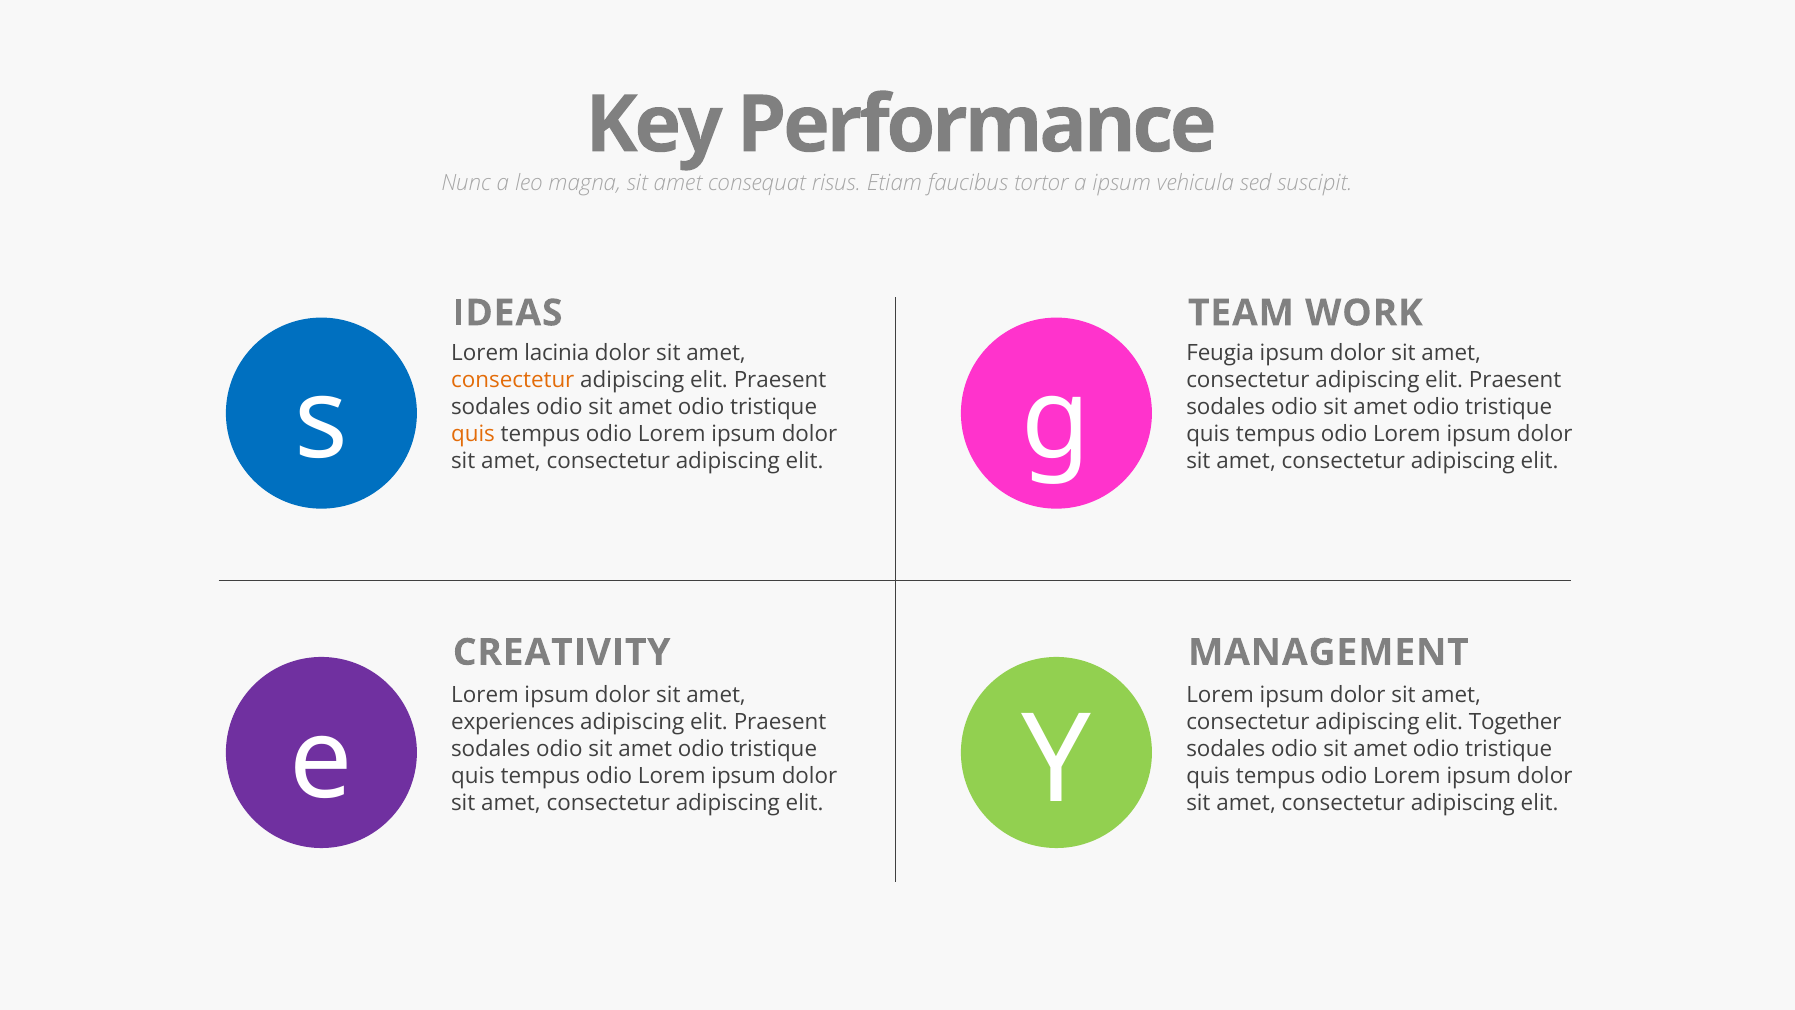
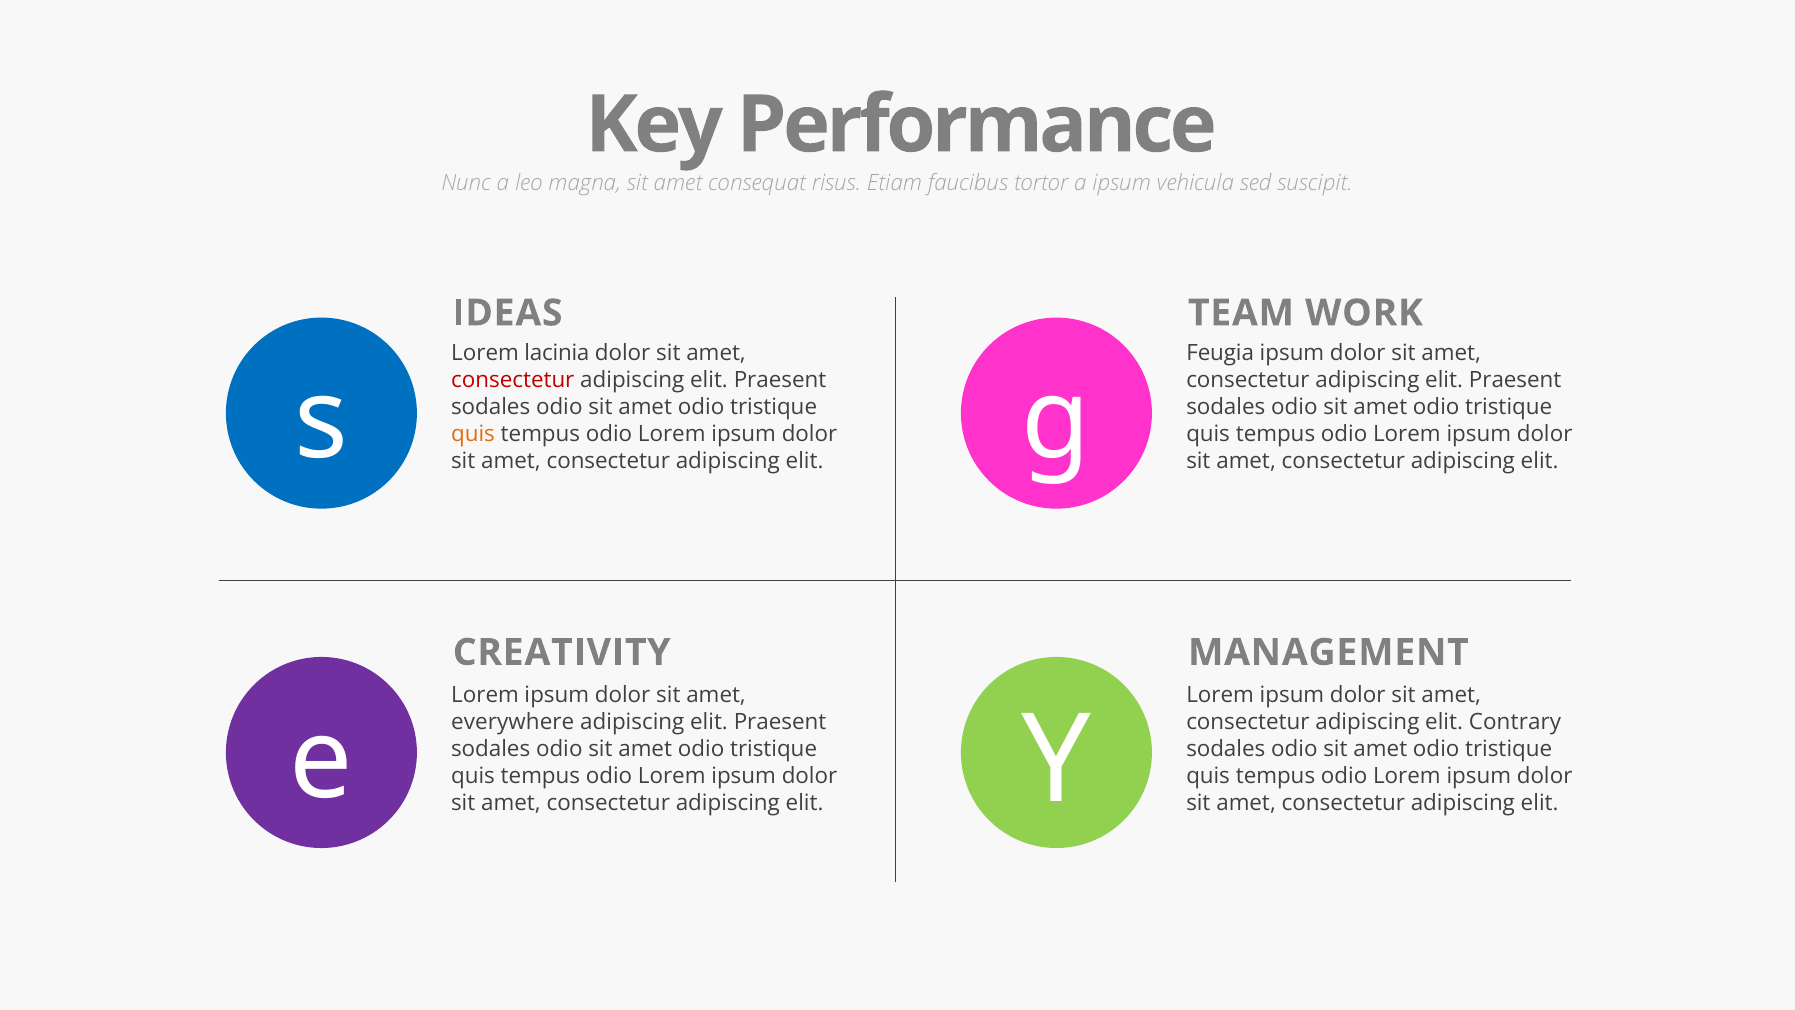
consectetur at (513, 380) colour: orange -> red
experiences: experiences -> everywhere
Together: Together -> Contrary
